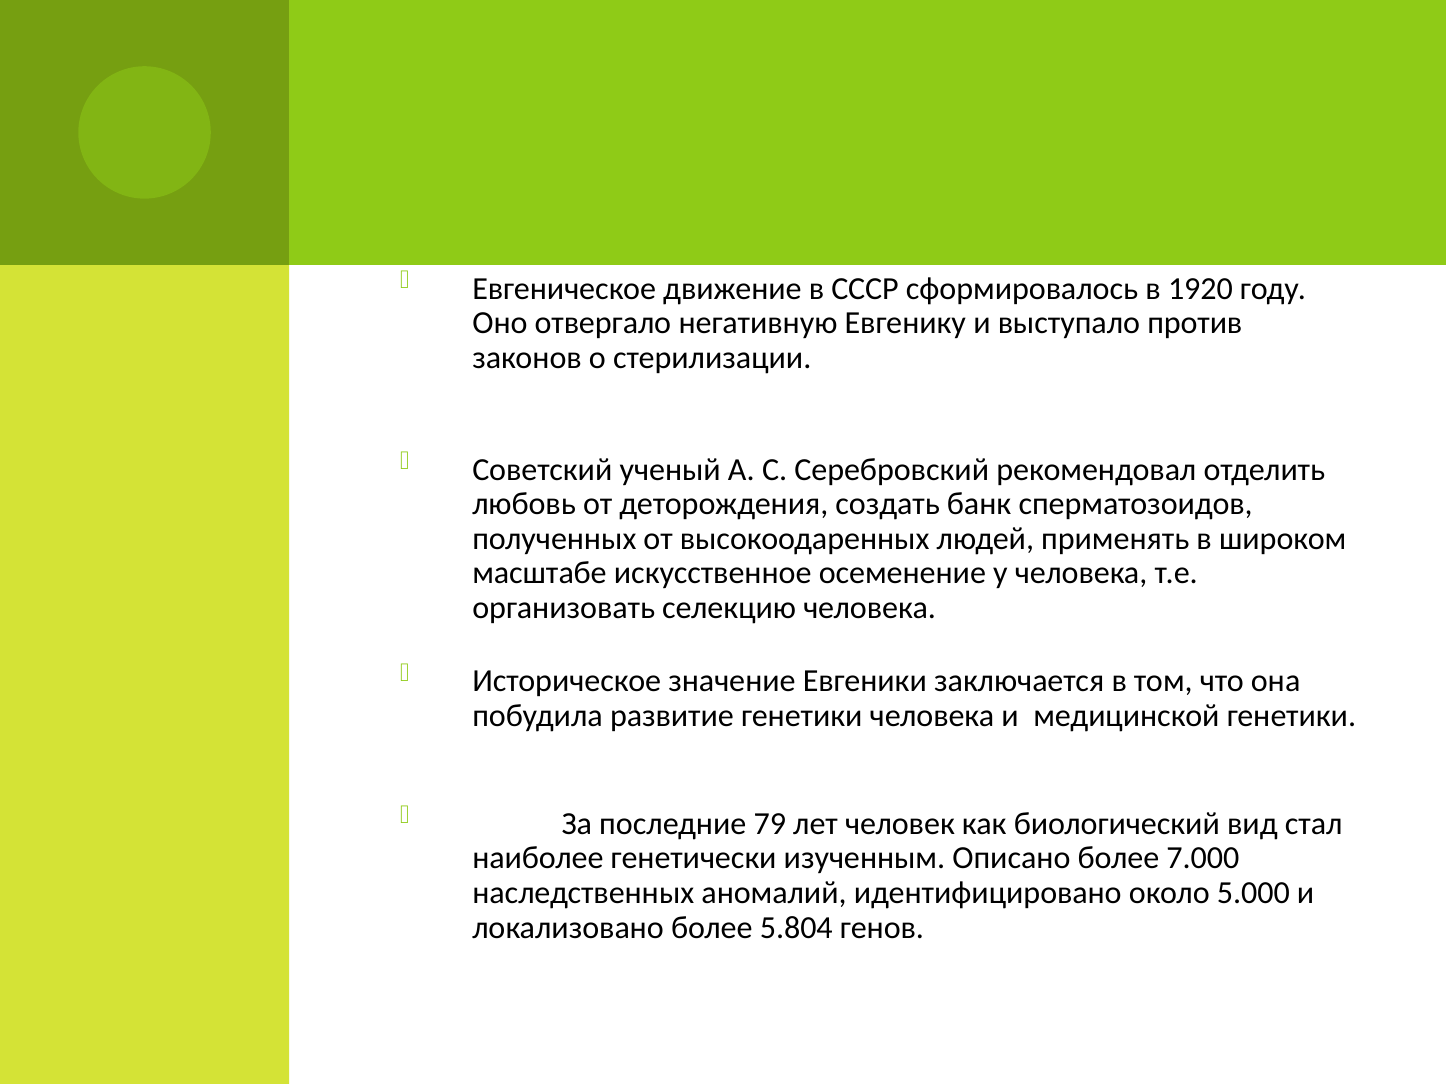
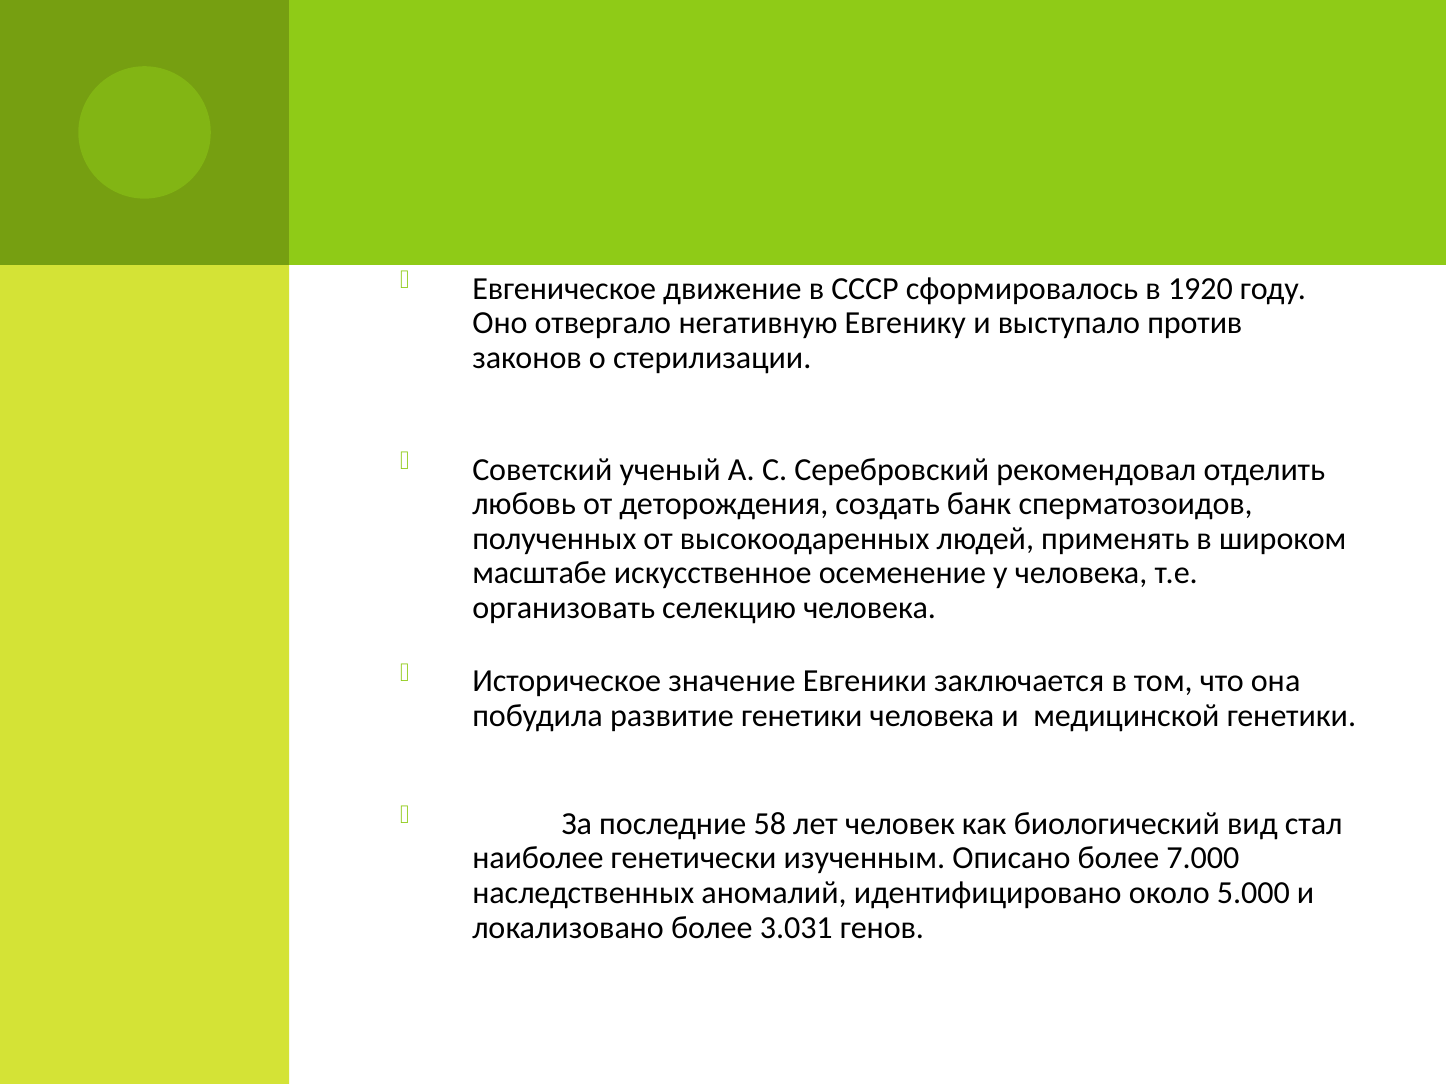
79: 79 -> 58
5.804: 5.804 -> 3.031
